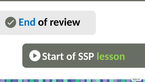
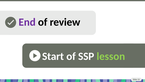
End colour: blue -> purple
